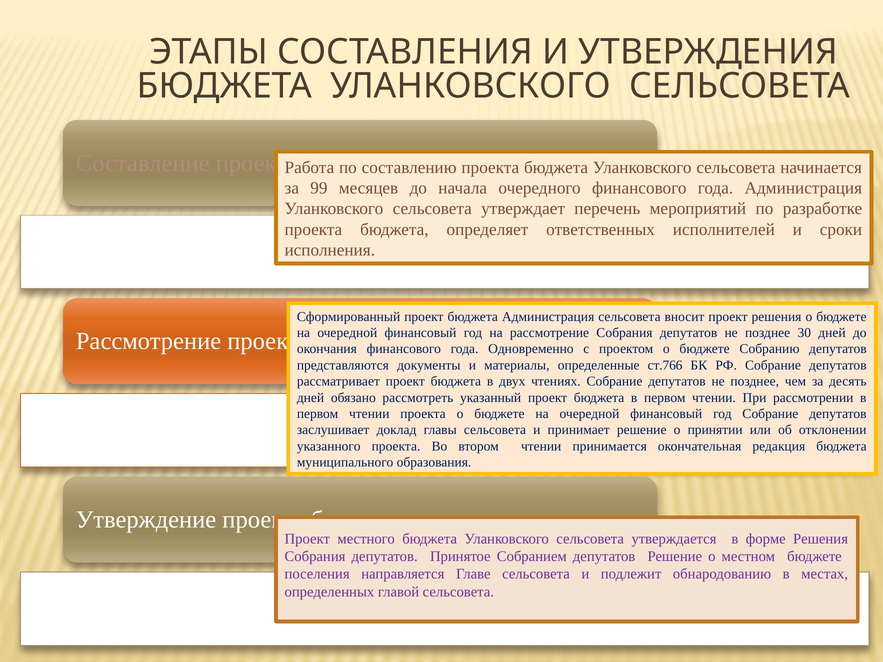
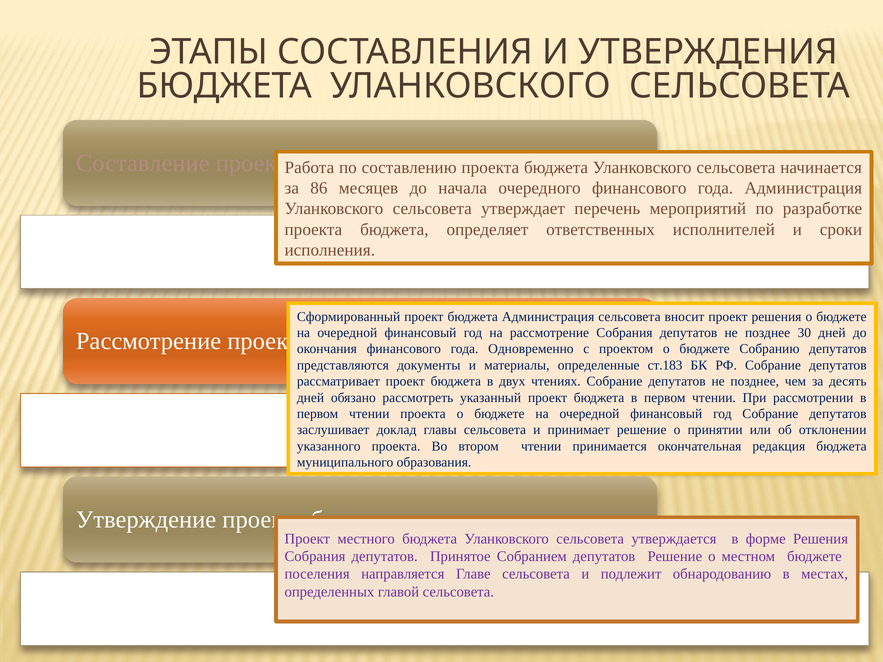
99: 99 -> 86
ст.766: ст.766 -> ст.183
